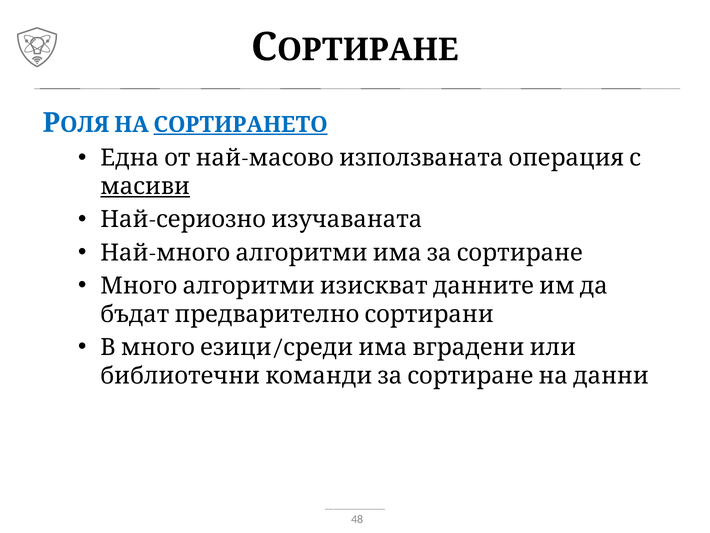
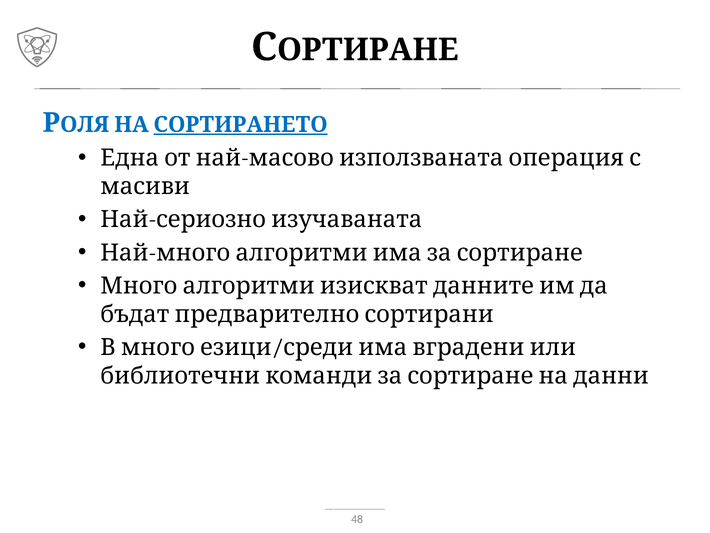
масиви underline: present -> none
